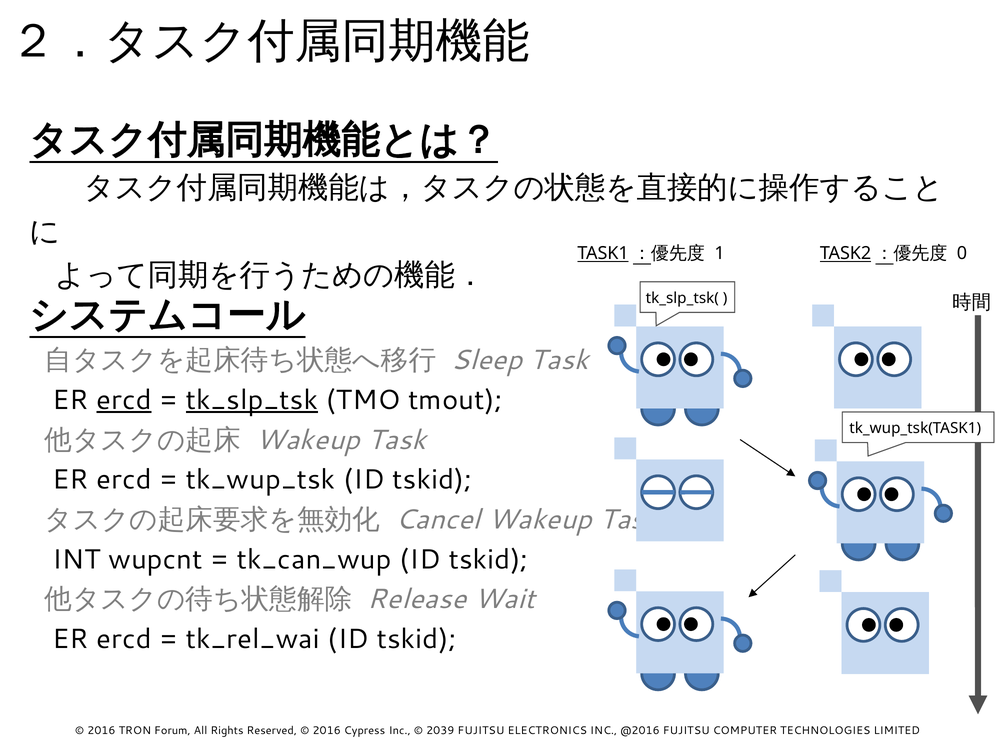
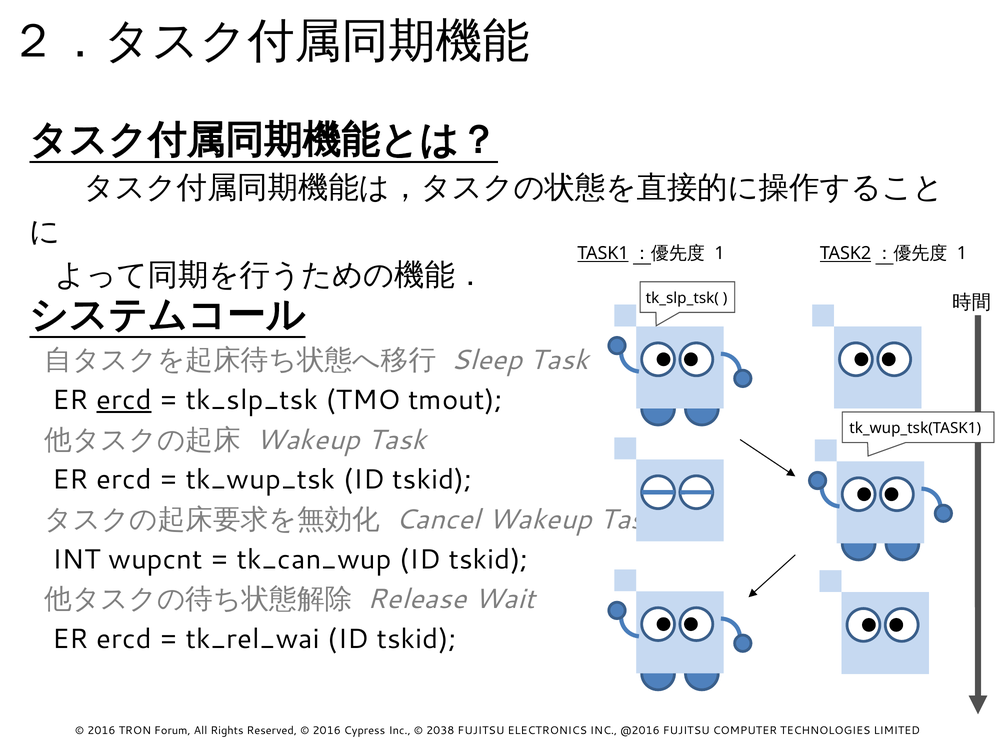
0 at (962, 253): 0 -> 1
tk_slp_tsk underline: present -> none
2039: 2039 -> 2038
